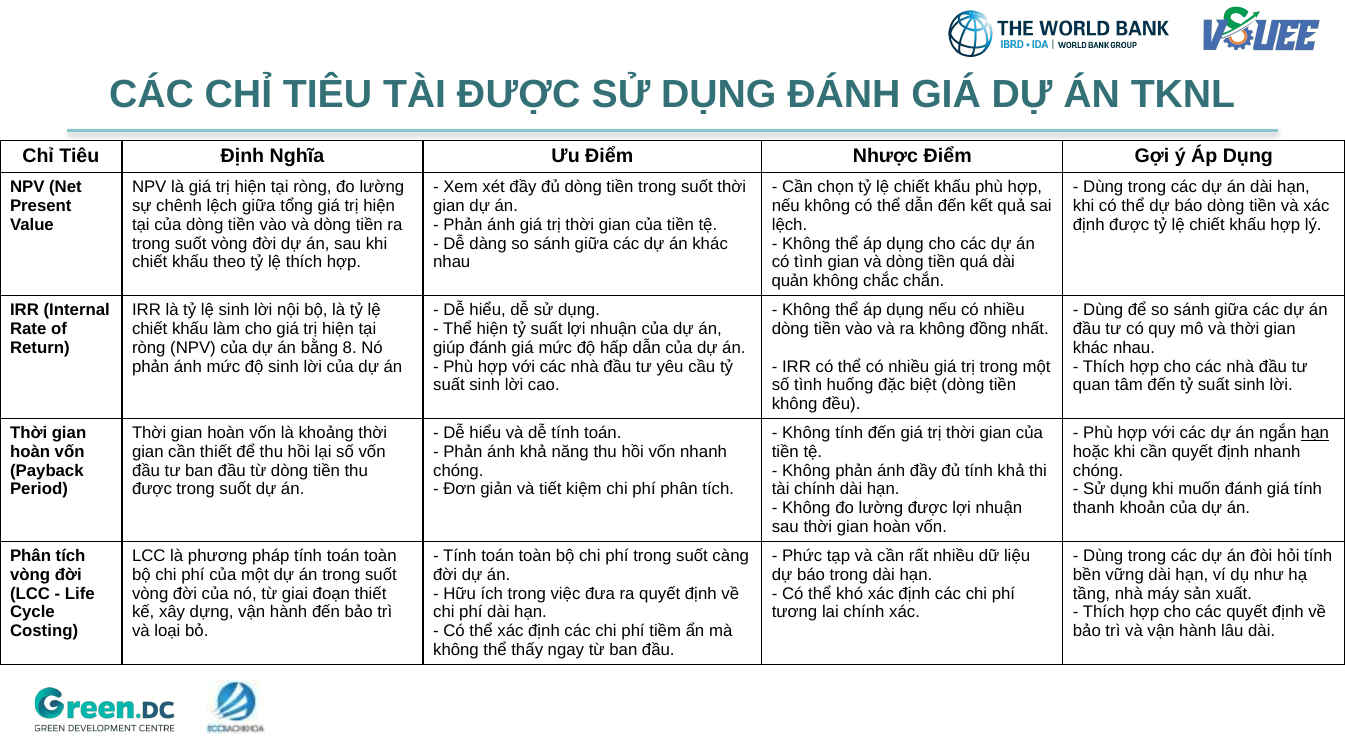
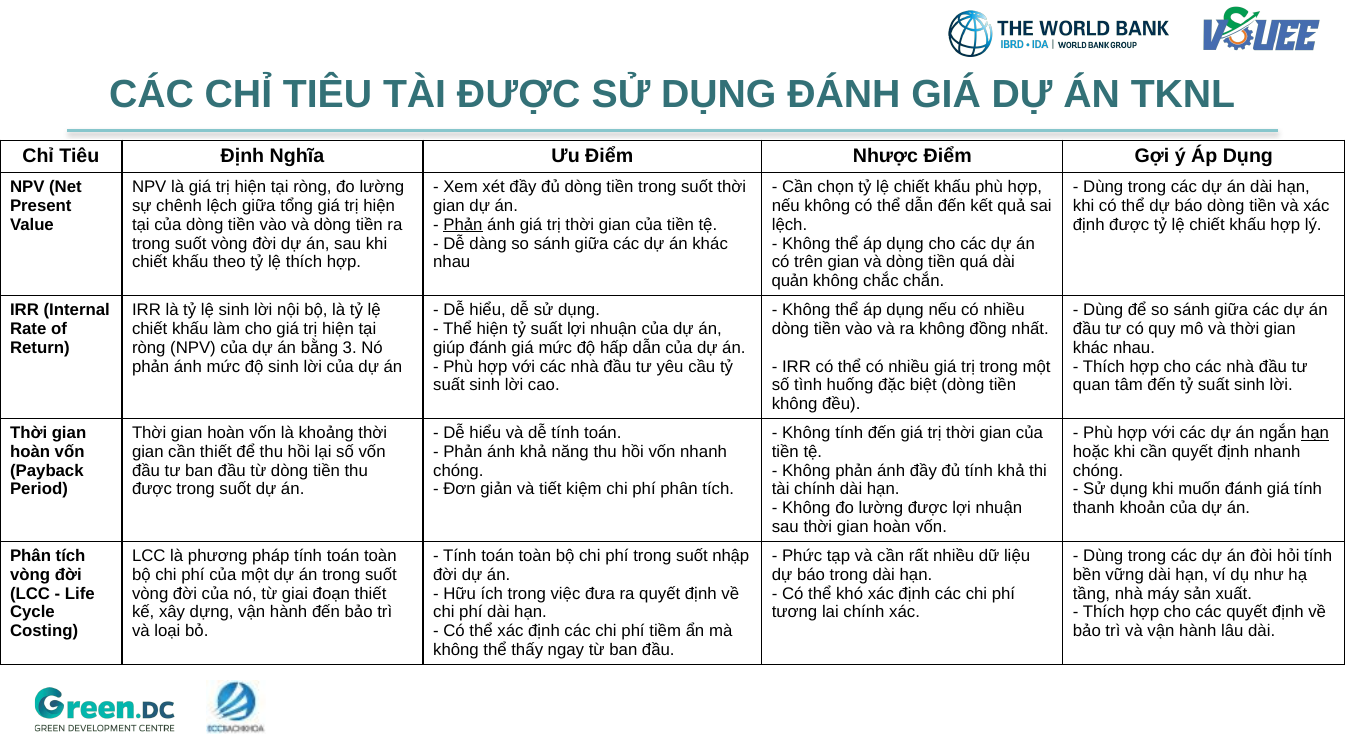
Phản at (463, 225) underline: none -> present
có tình: tình -> trên
8: 8 -> 3
càng: càng -> nhập
